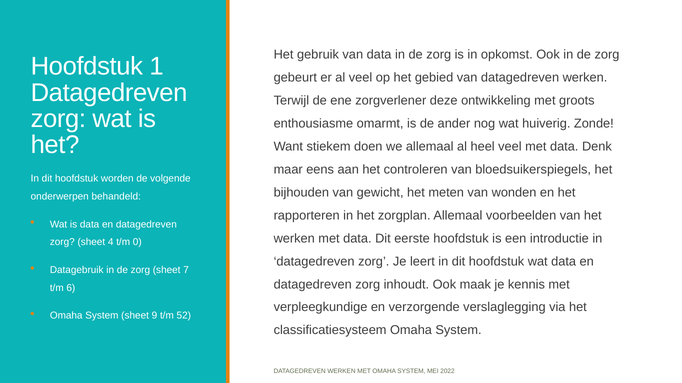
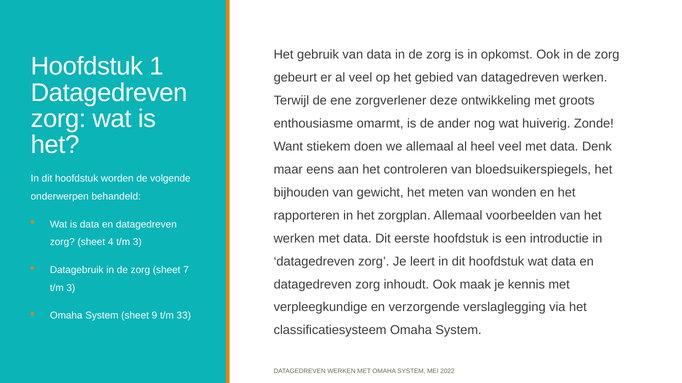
4 t/m 0: 0 -> 3
6 at (71, 288): 6 -> 3
52: 52 -> 33
